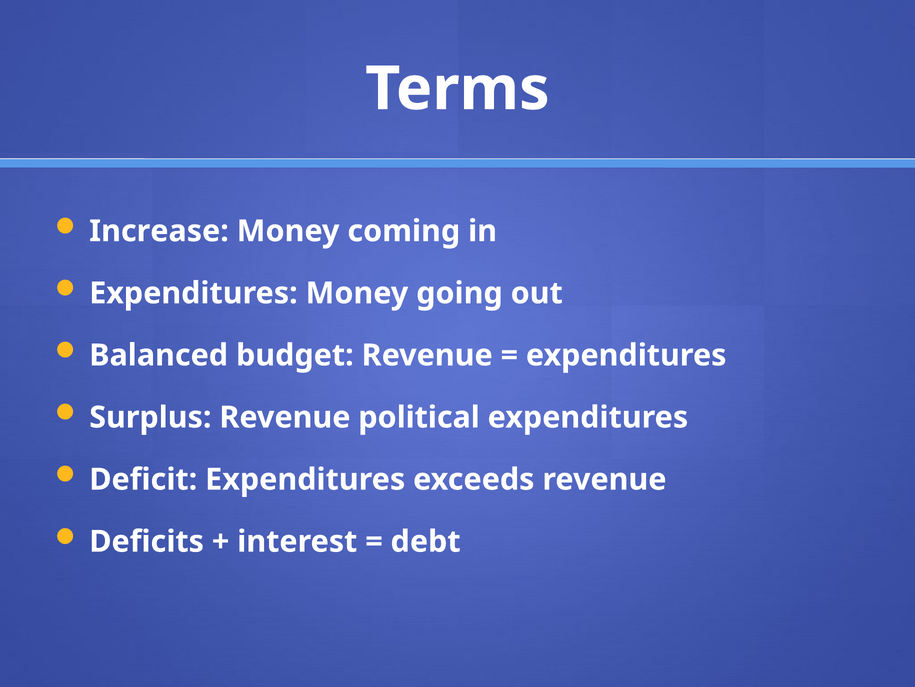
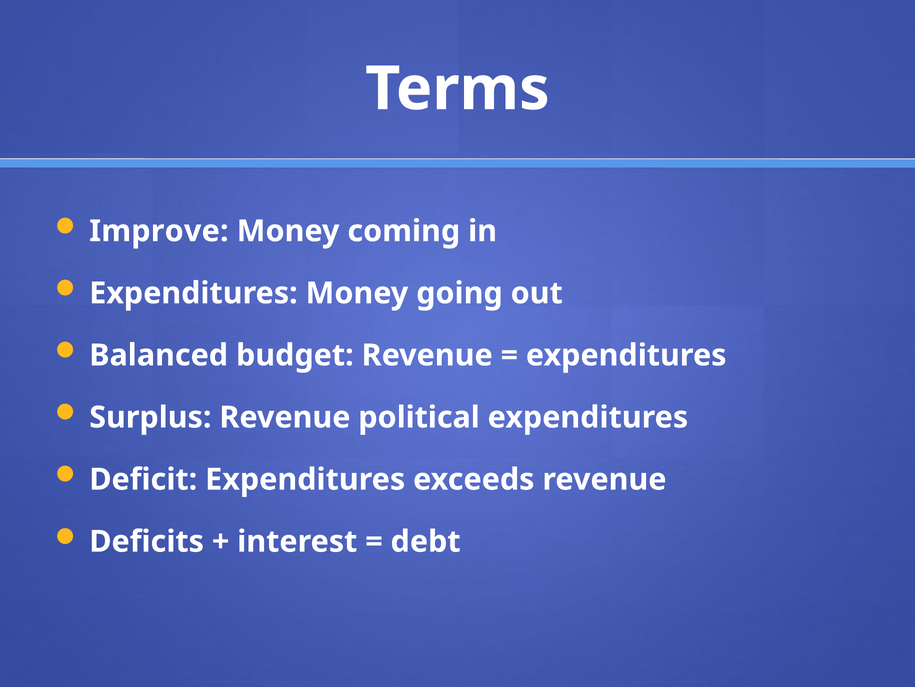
Increase: Increase -> Improve
